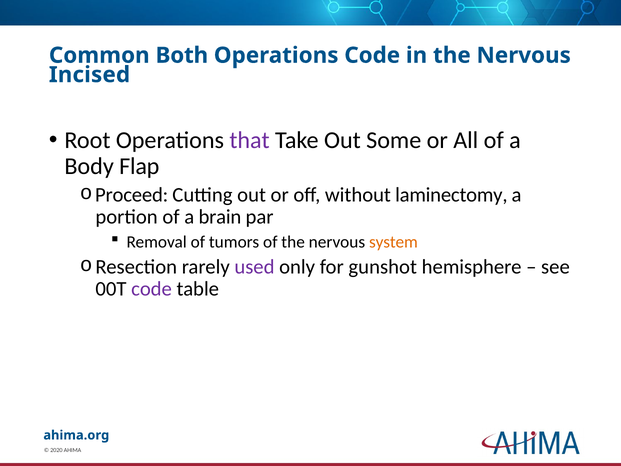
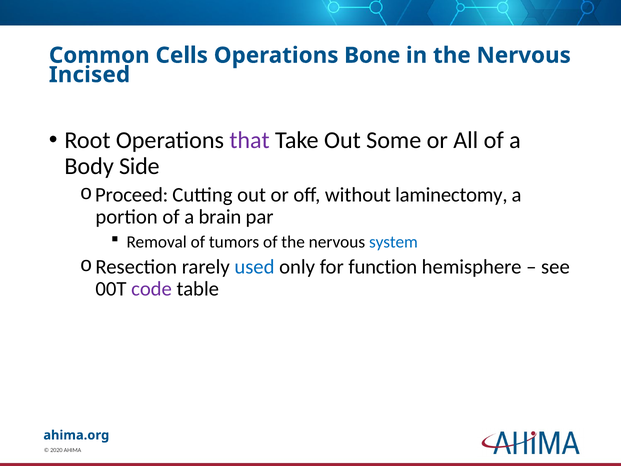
Both: Both -> Cells
Operations Code: Code -> Bone
Flap: Flap -> Side
system colour: orange -> blue
used colour: purple -> blue
gunshot: gunshot -> function
